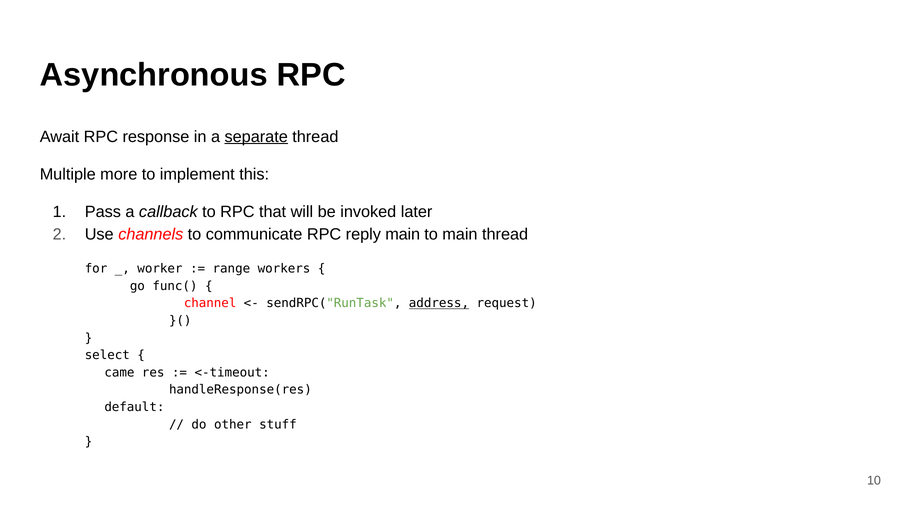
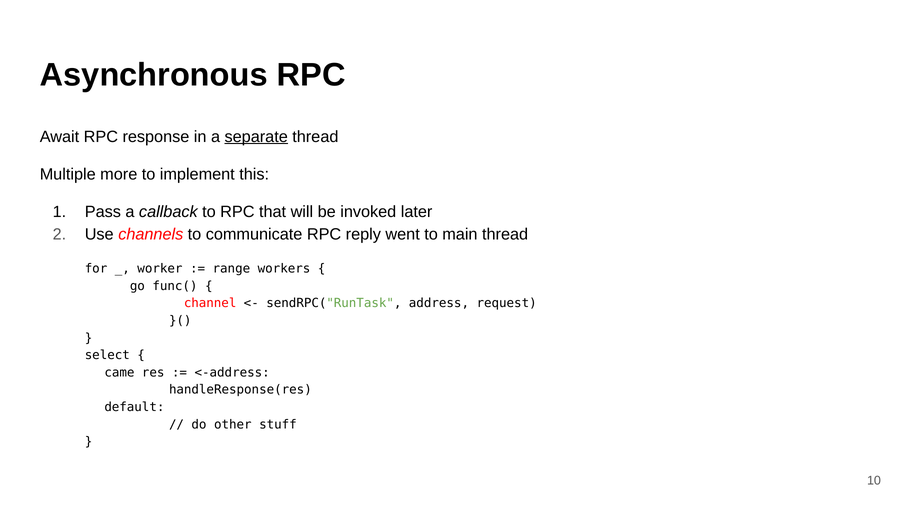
reply main: main -> went
address underline: present -> none
<-timeout: <-timeout -> <-address
